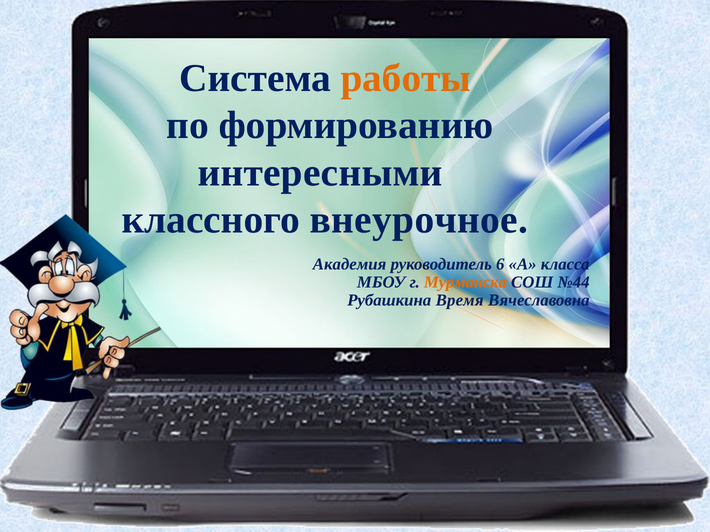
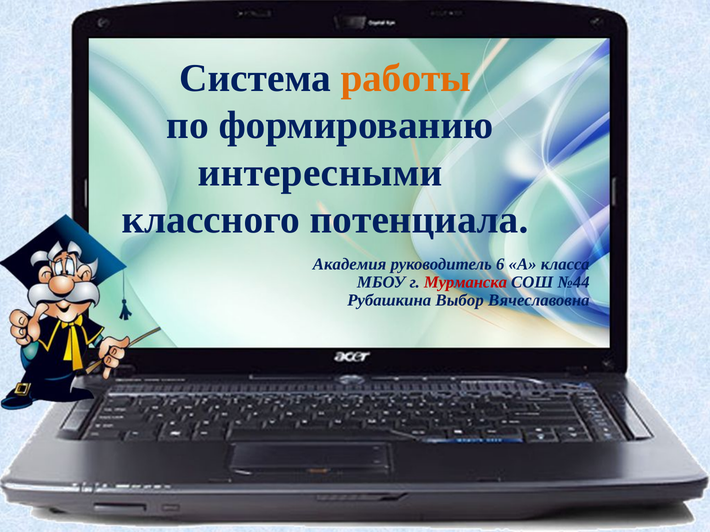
внеурочное: внеурочное -> потенциала
Мурманска colour: orange -> red
Время: Время -> Выбор
